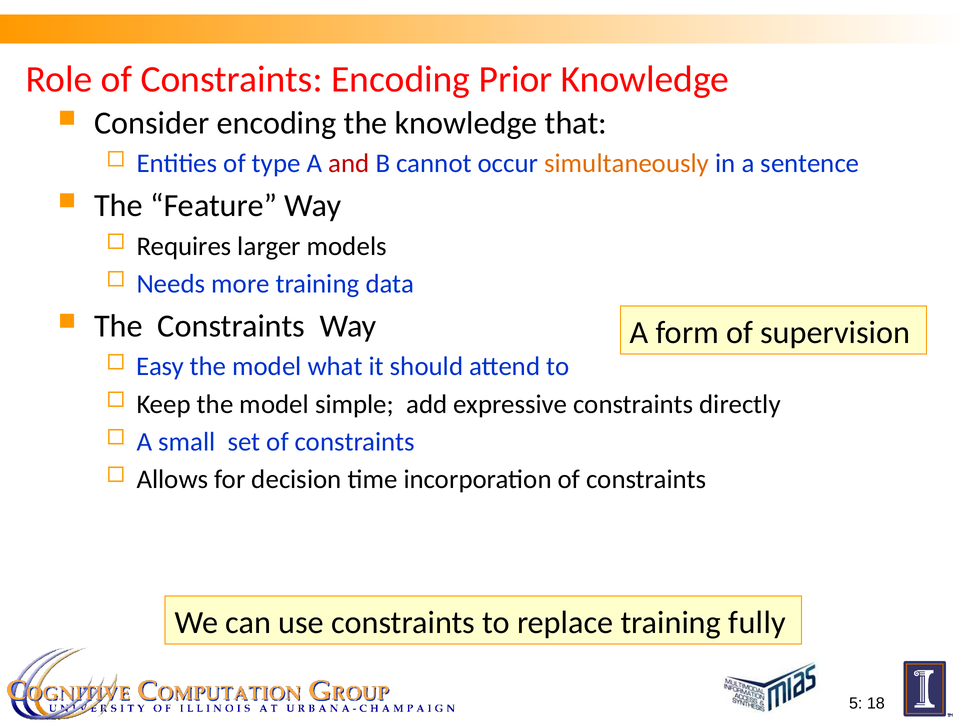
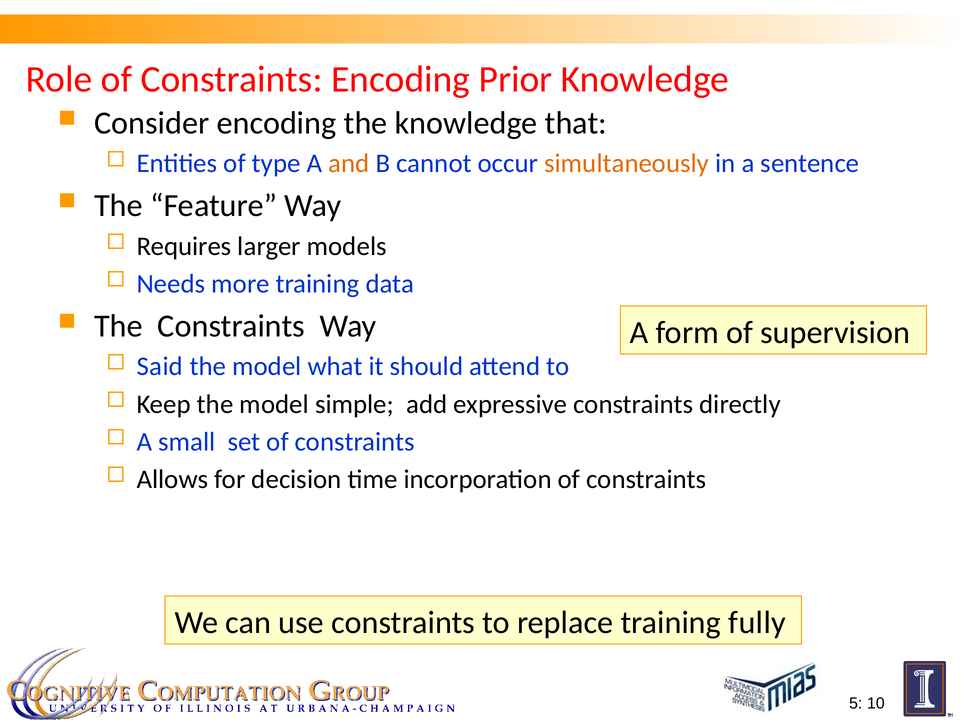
and colour: red -> orange
Easy: Easy -> Said
18: 18 -> 10
